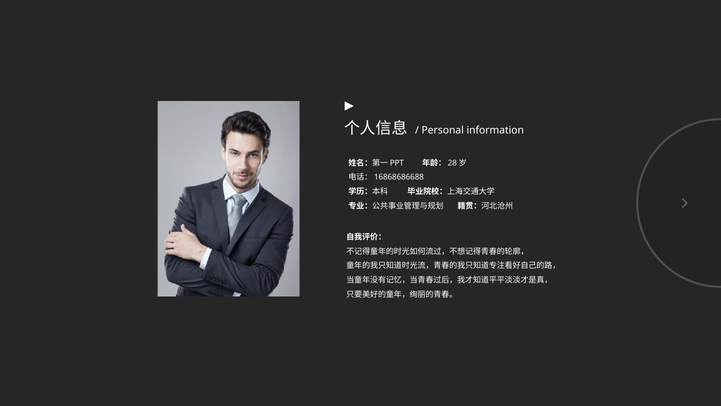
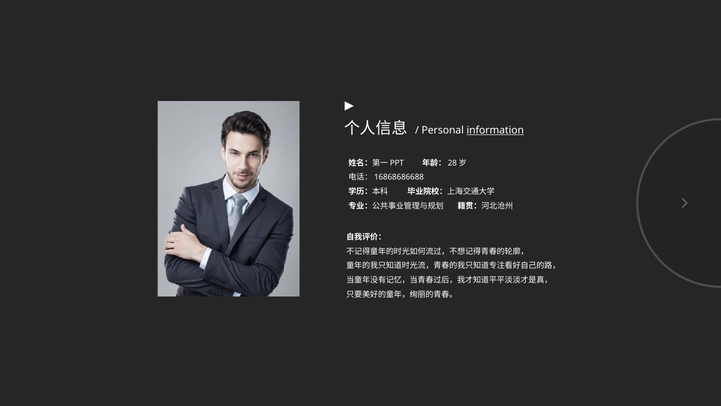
information underline: none -> present
